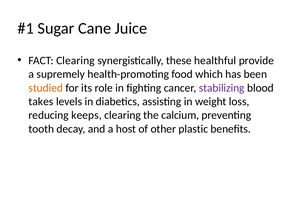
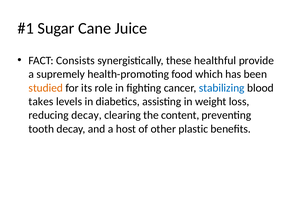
FACT Clearing: Clearing -> Consists
stabilizing colour: purple -> blue
reducing keeps: keeps -> decay
calcium: calcium -> content
